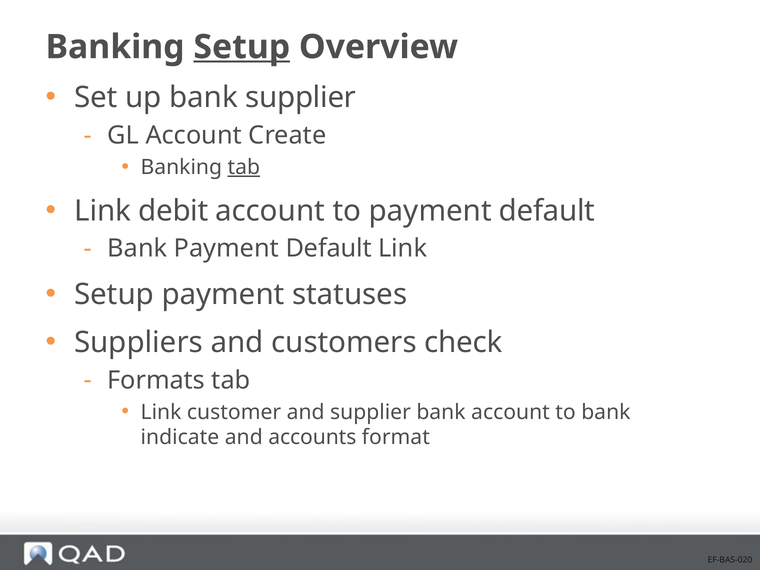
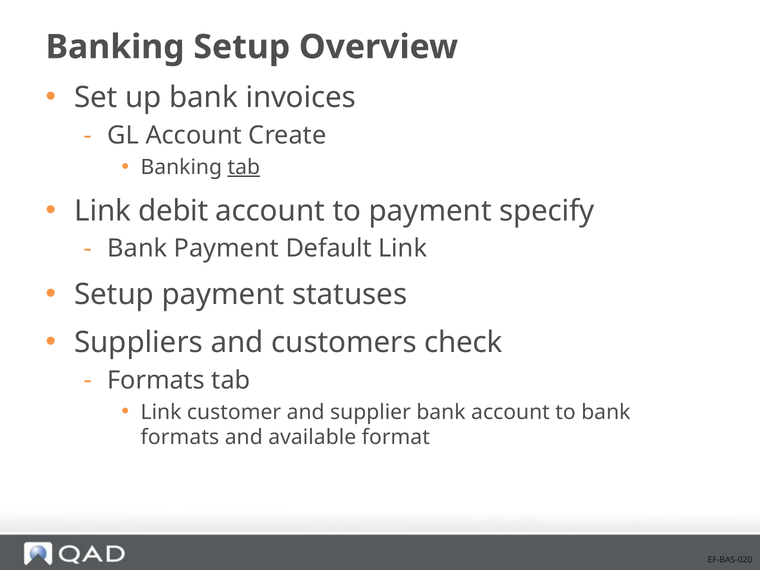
Setup at (242, 47) underline: present -> none
bank supplier: supplier -> invoices
to payment default: default -> specify
indicate at (180, 437): indicate -> formats
accounts: accounts -> available
